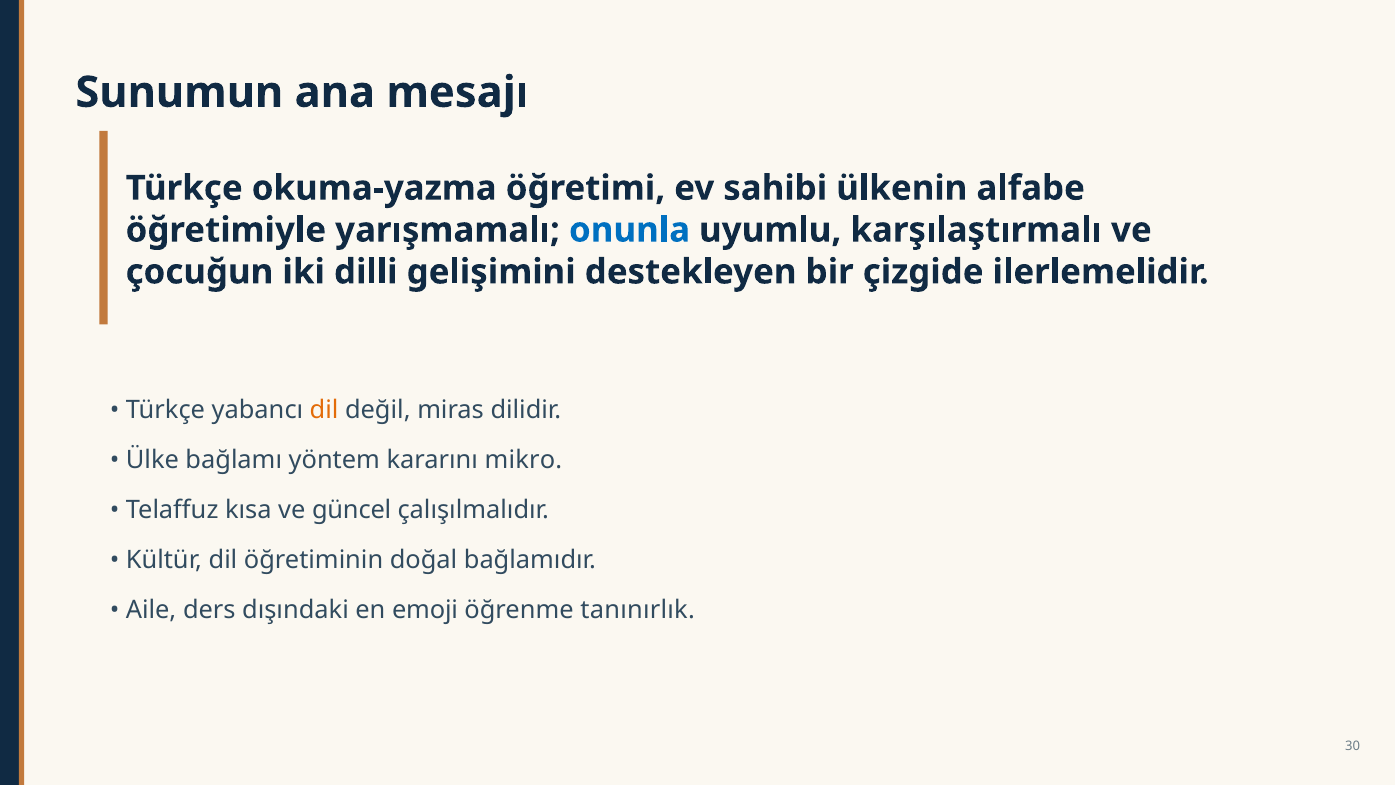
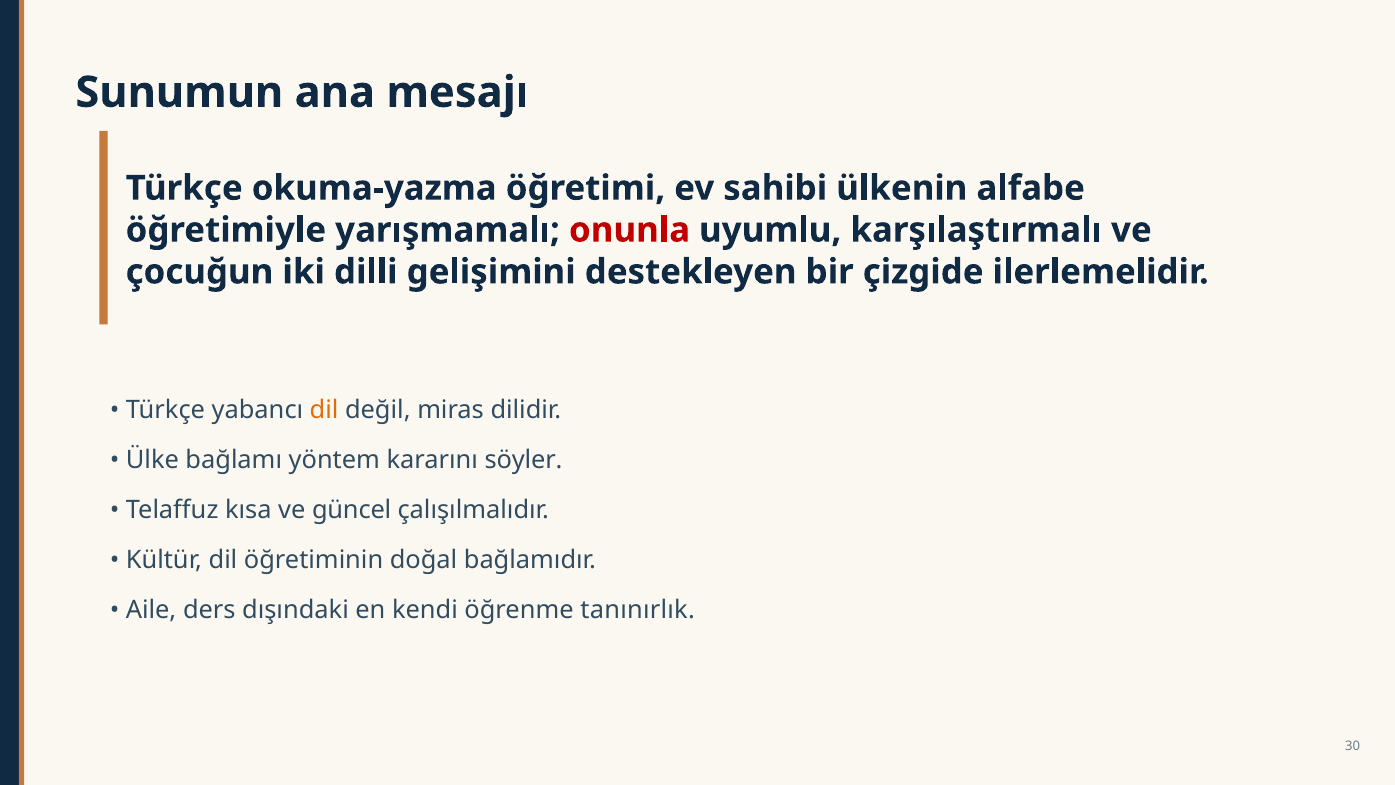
onunla colour: blue -> red
mikro: mikro -> söyler
emoji: emoji -> kendi
